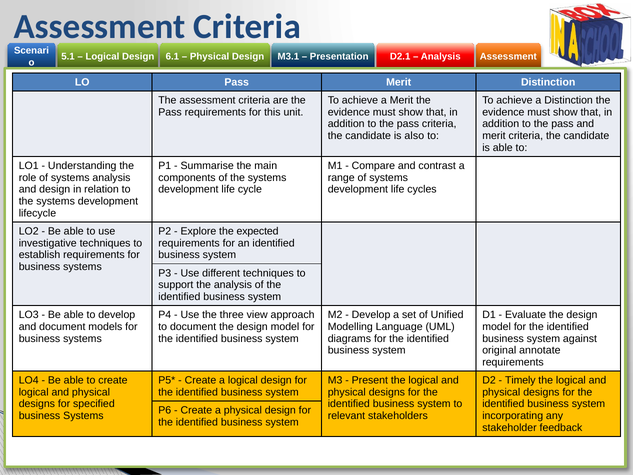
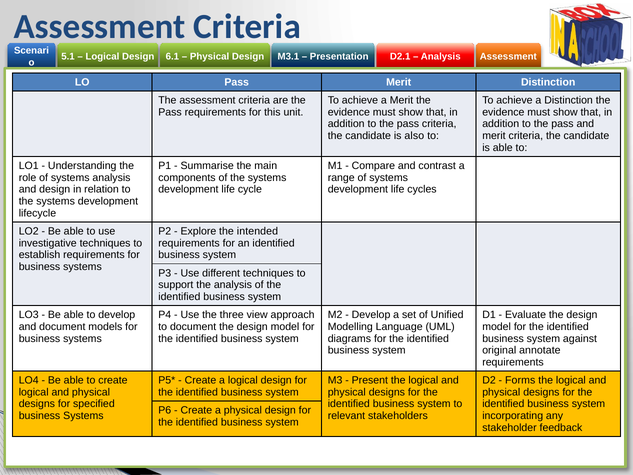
expected: expected -> intended
Timely: Timely -> Forms
